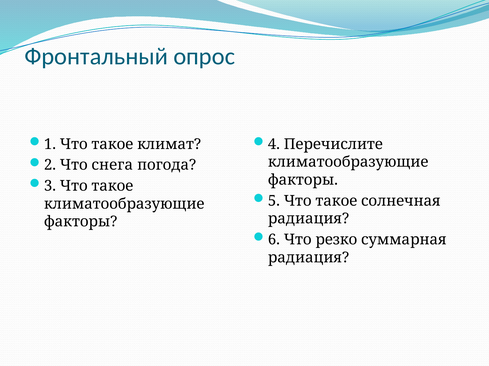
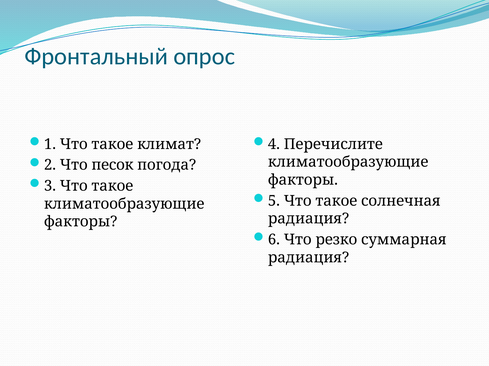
снега: снега -> песок
